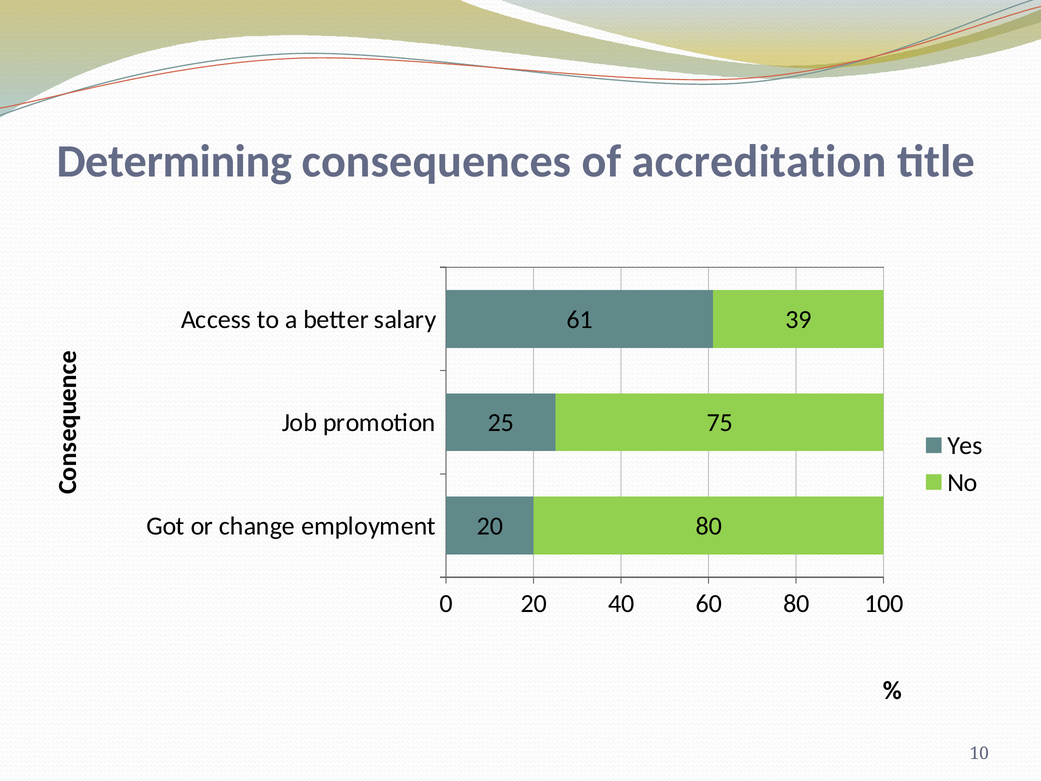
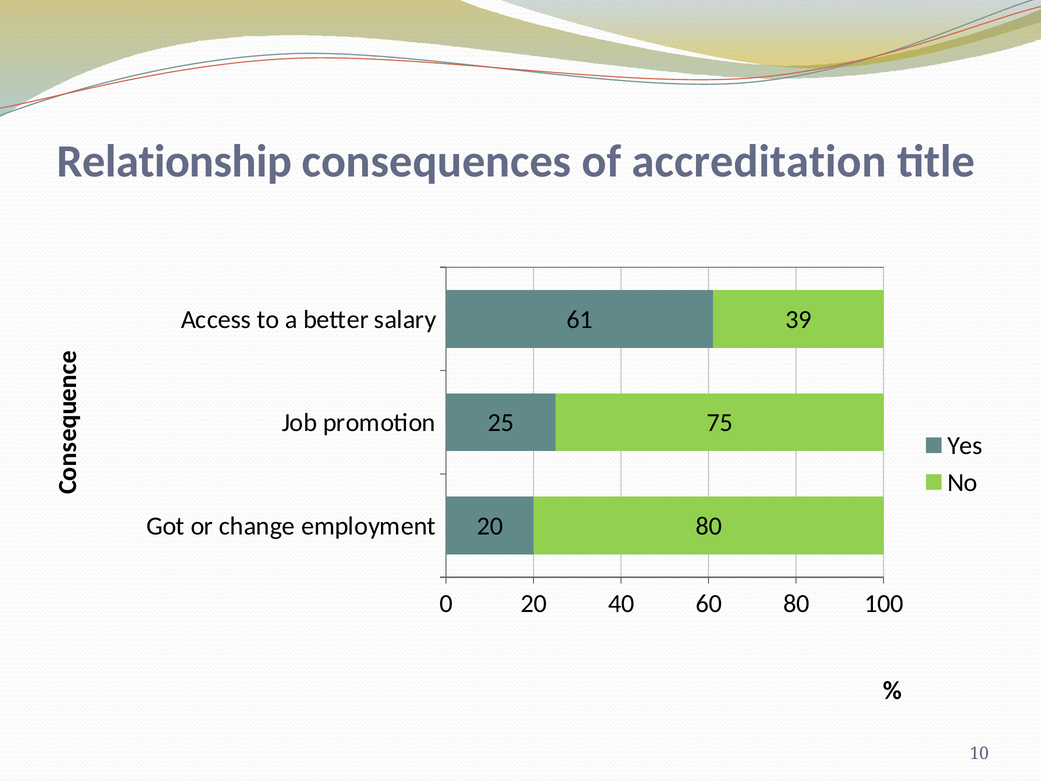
Determining: Determining -> Relationship
